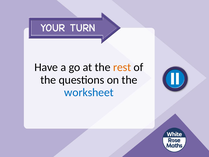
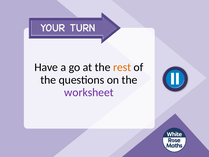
worksheet colour: blue -> purple
